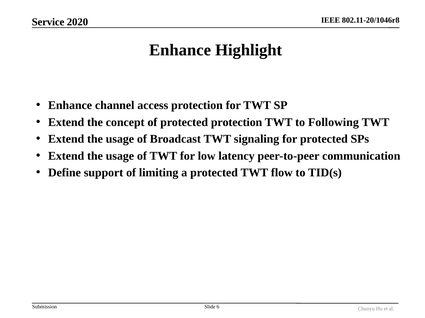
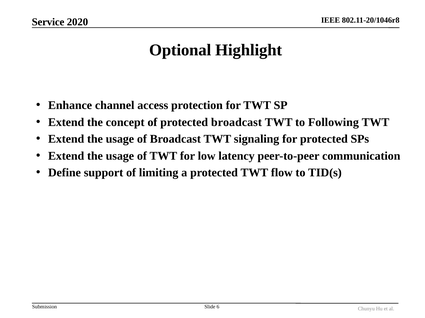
Enhance at (180, 50): Enhance -> Optional
protected protection: protection -> broadcast
